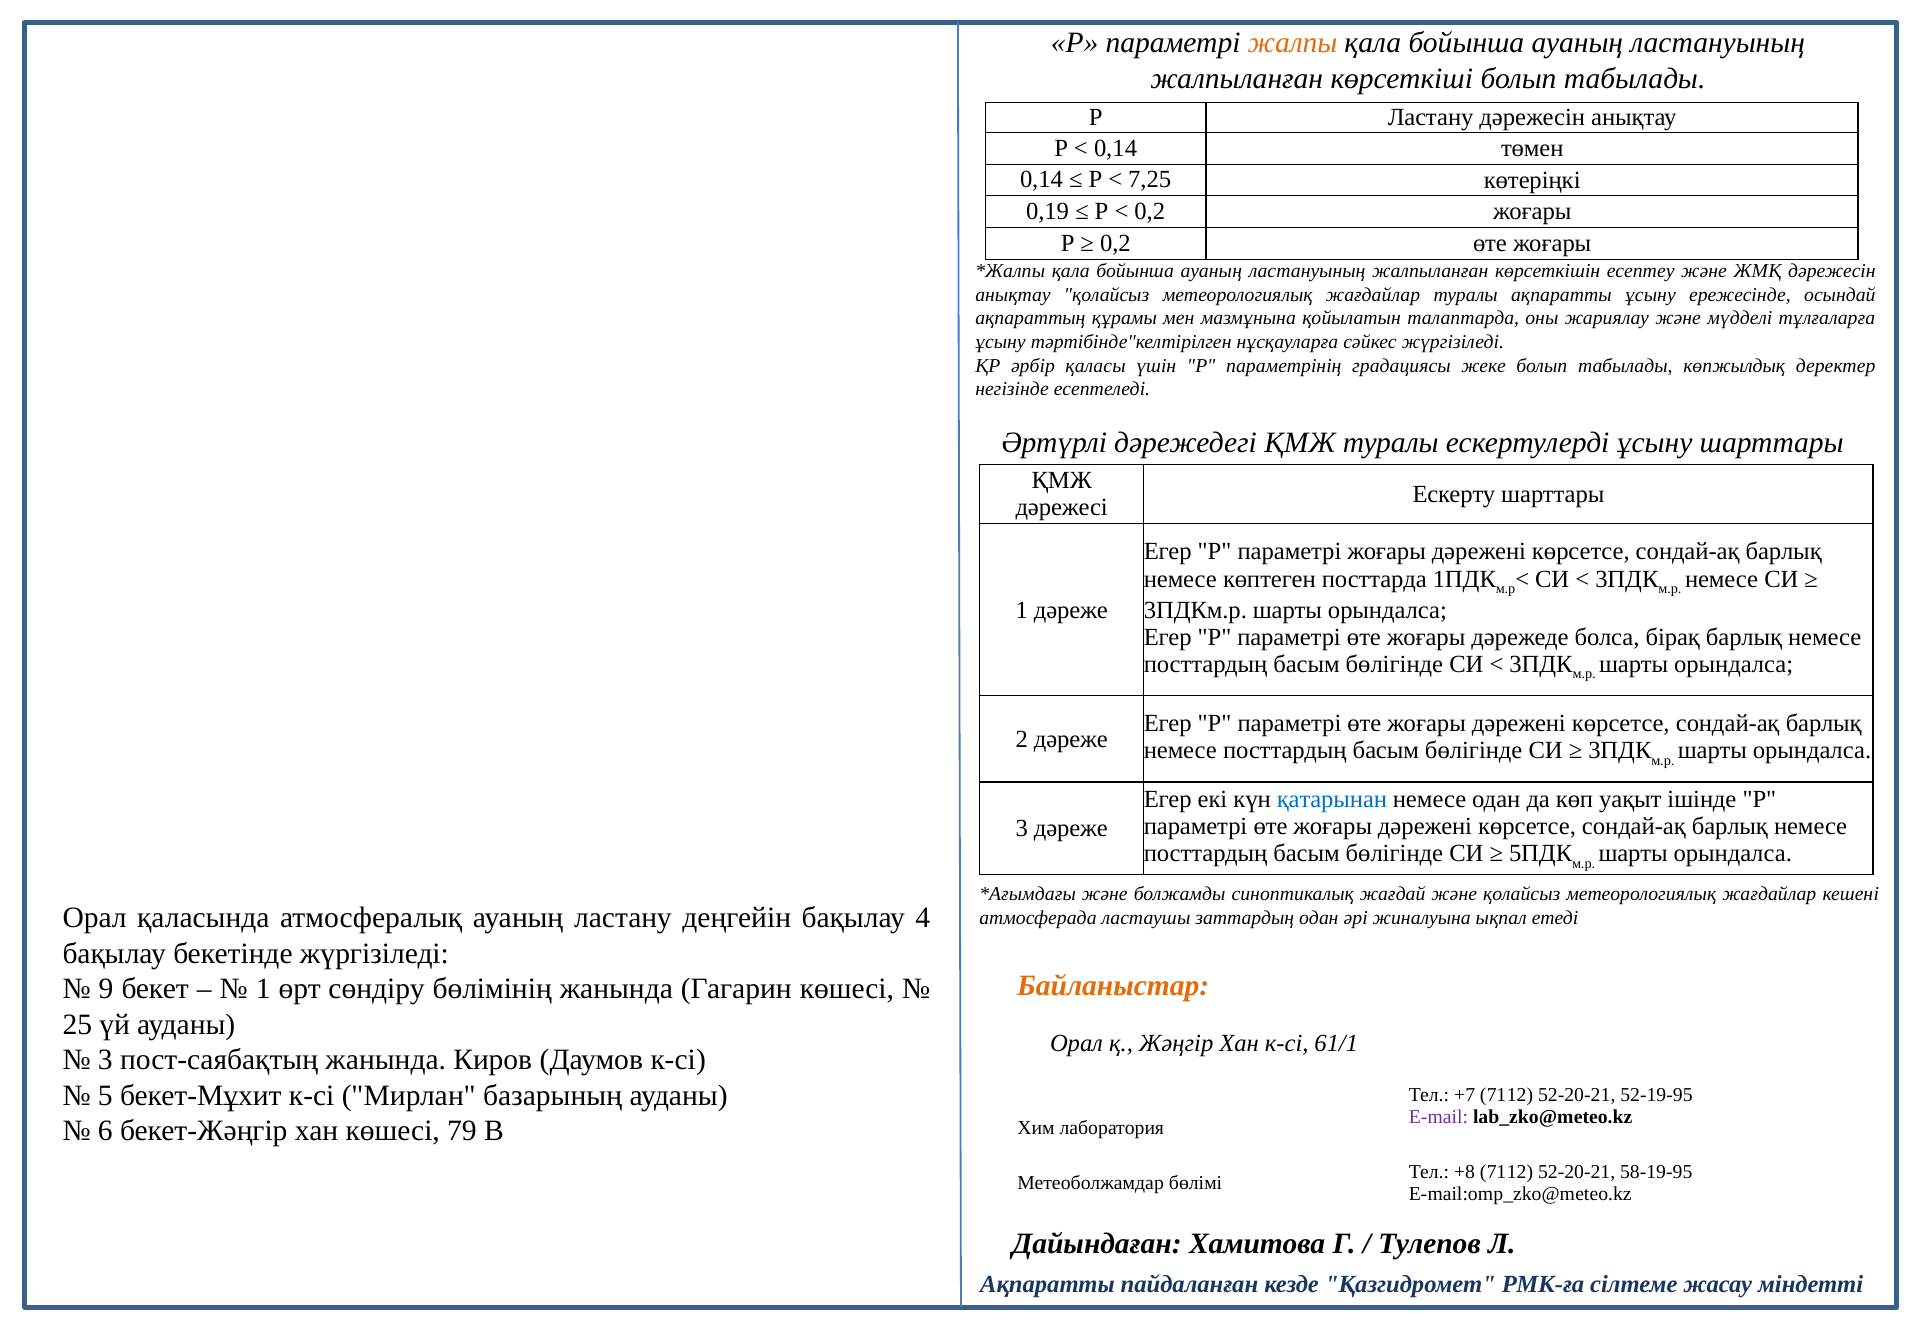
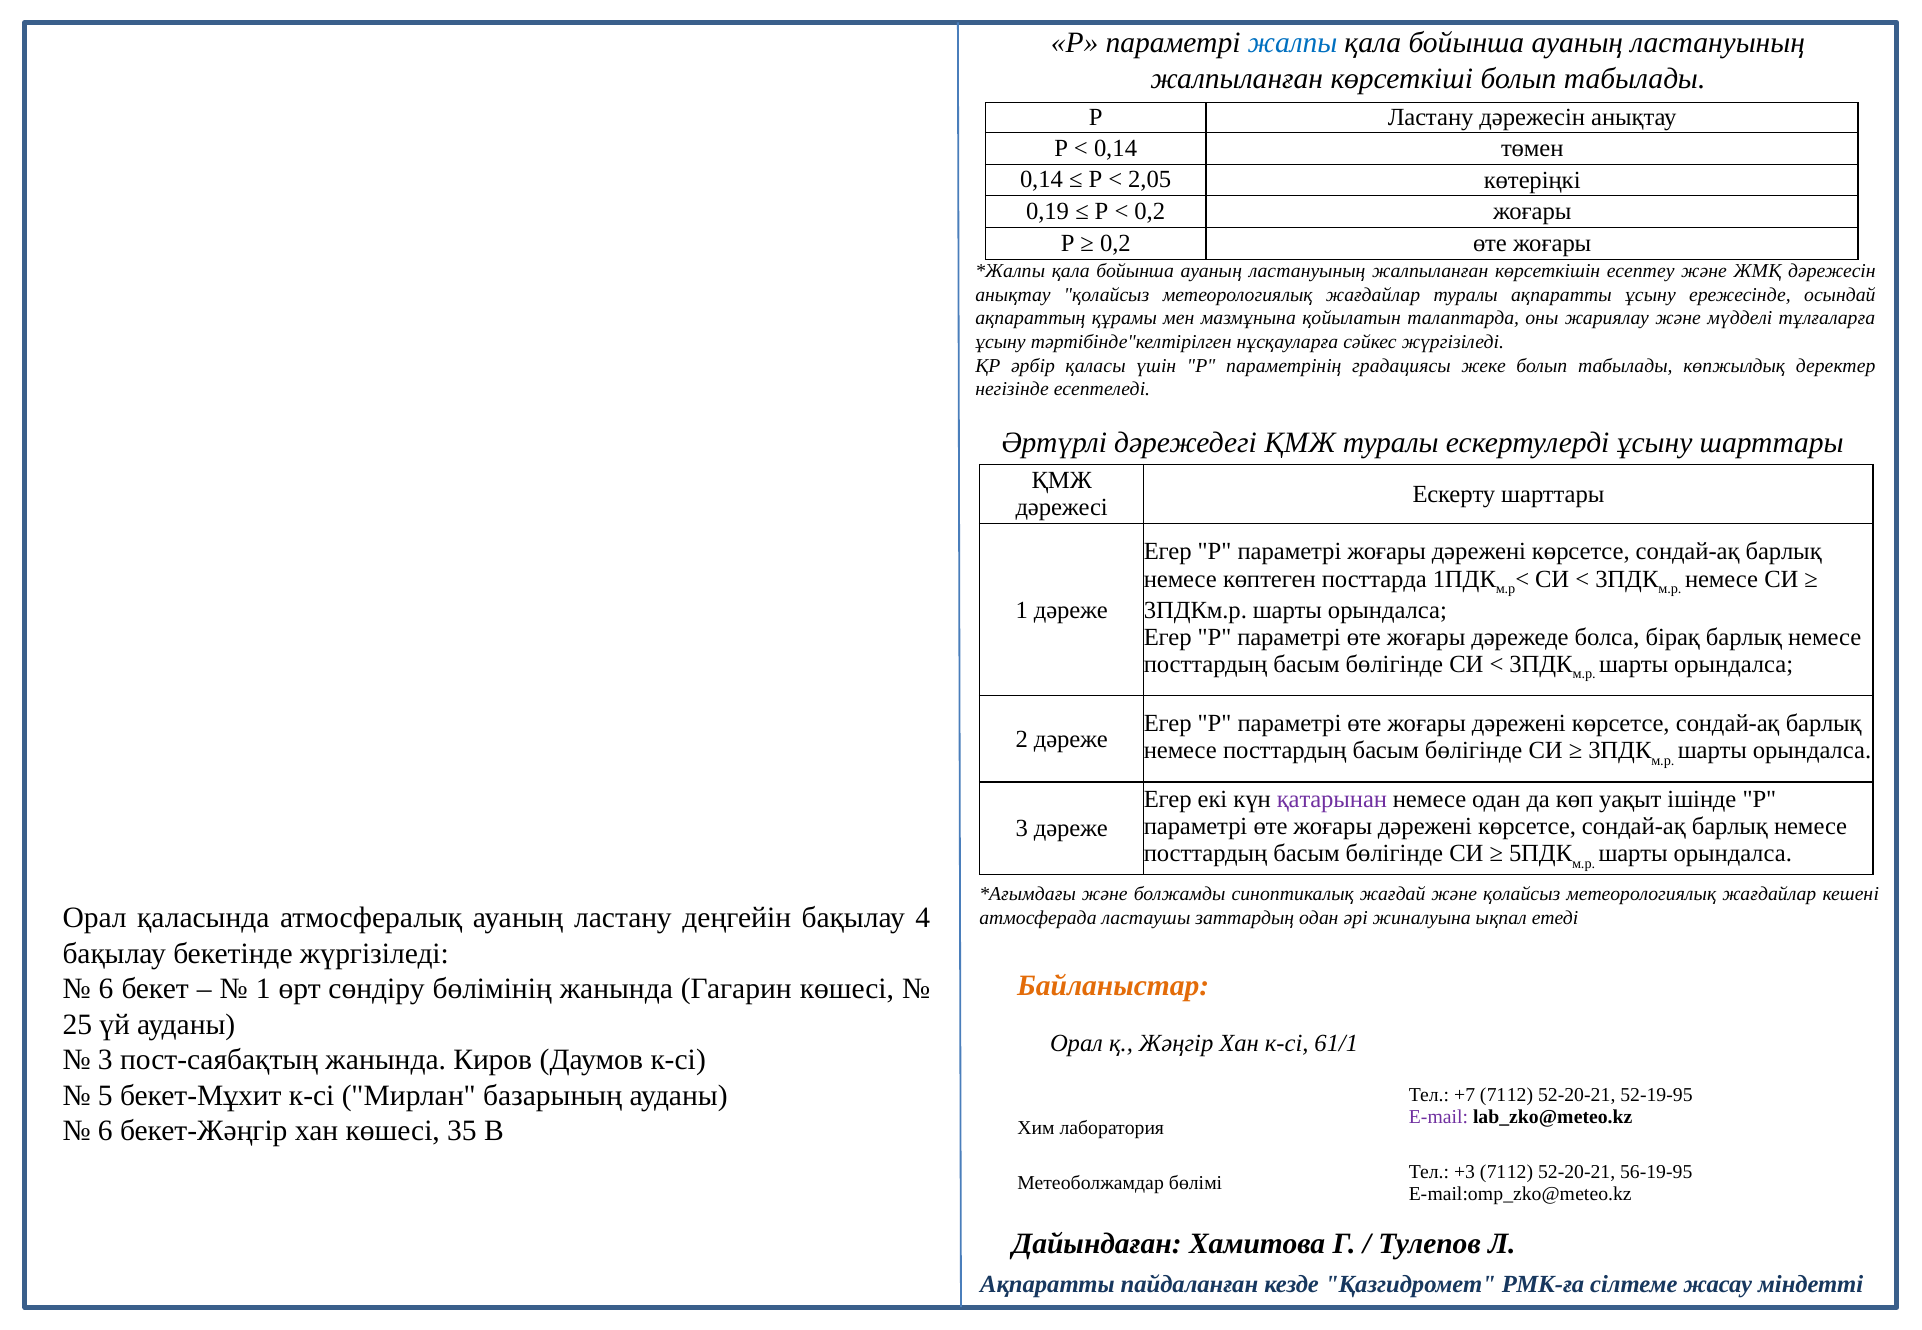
жалпы colour: orange -> blue
7,25: 7,25 -> 2,05
қатарынан colour: blue -> purple
9 at (106, 989): 9 -> 6
79: 79 -> 35
+8: +8 -> +3
58-19-95: 58-19-95 -> 56-19-95
